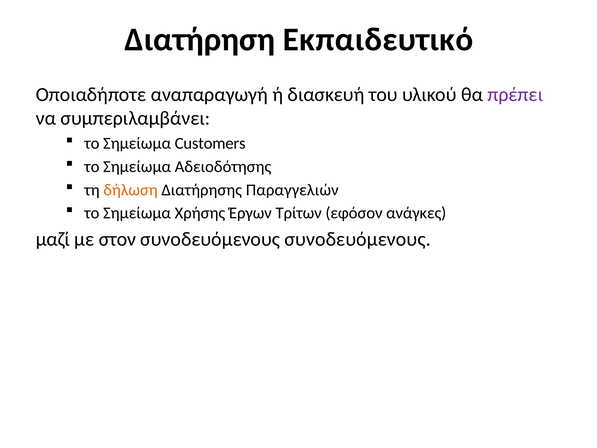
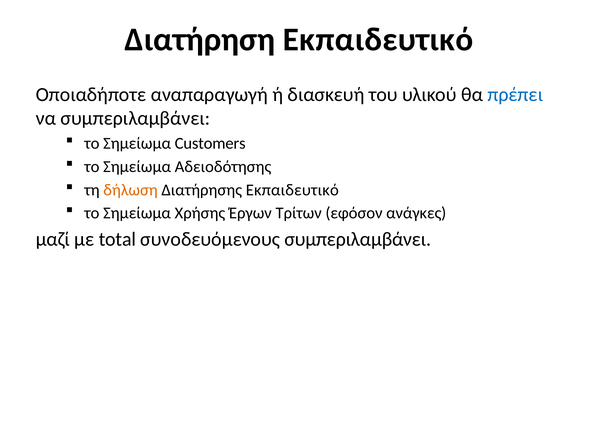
πρέπει colour: purple -> blue
Διατήρησης Παραγγελιών: Παραγγελιών -> Εκπαιδευτικό
στον: στον -> total
συνοδευόμενους συνοδευόμενους: συνοδευόμενους -> συμπεριλαμβάνει
